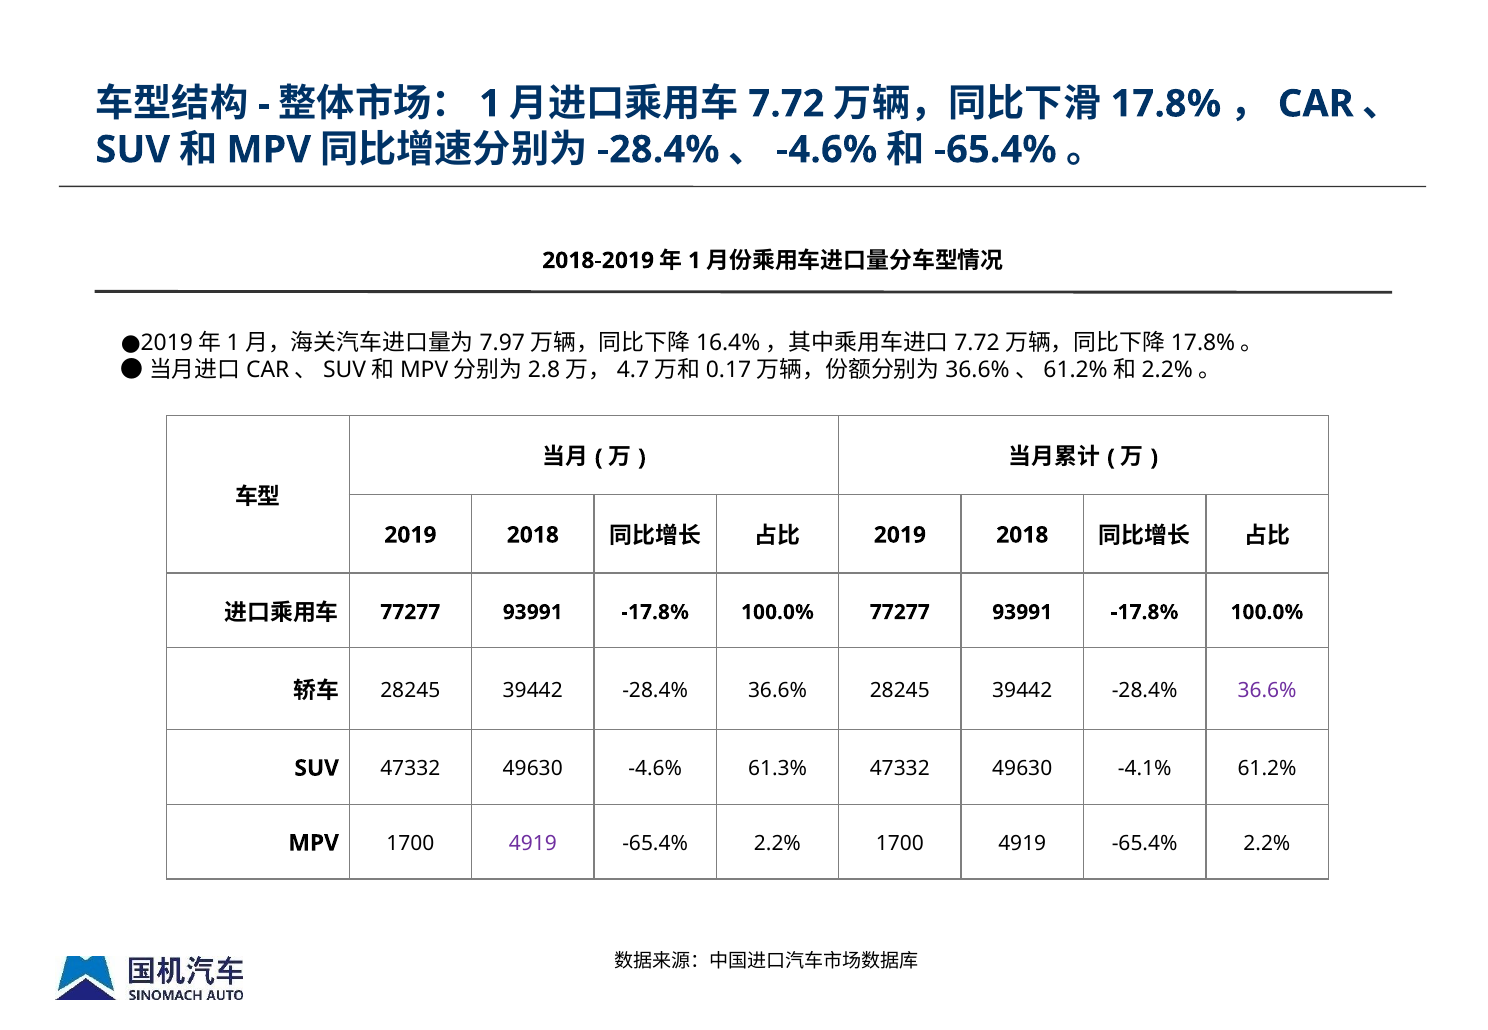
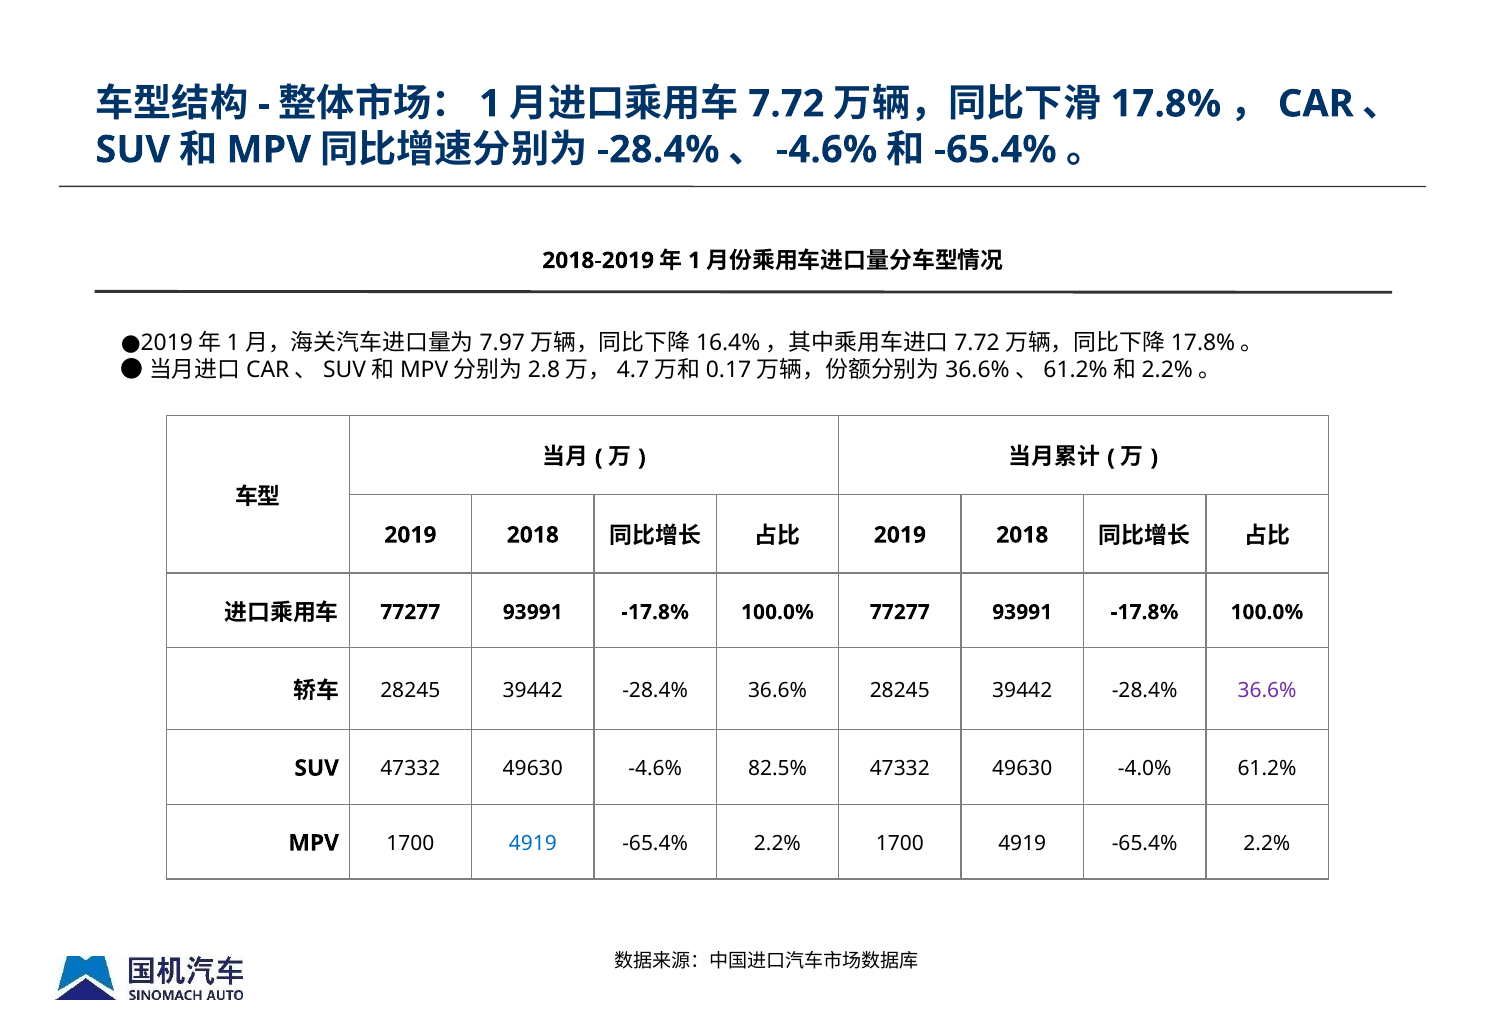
61.3%: 61.3% -> 82.5%
-4.1%: -4.1% -> -4.0%
4919 at (533, 844) colour: purple -> blue
